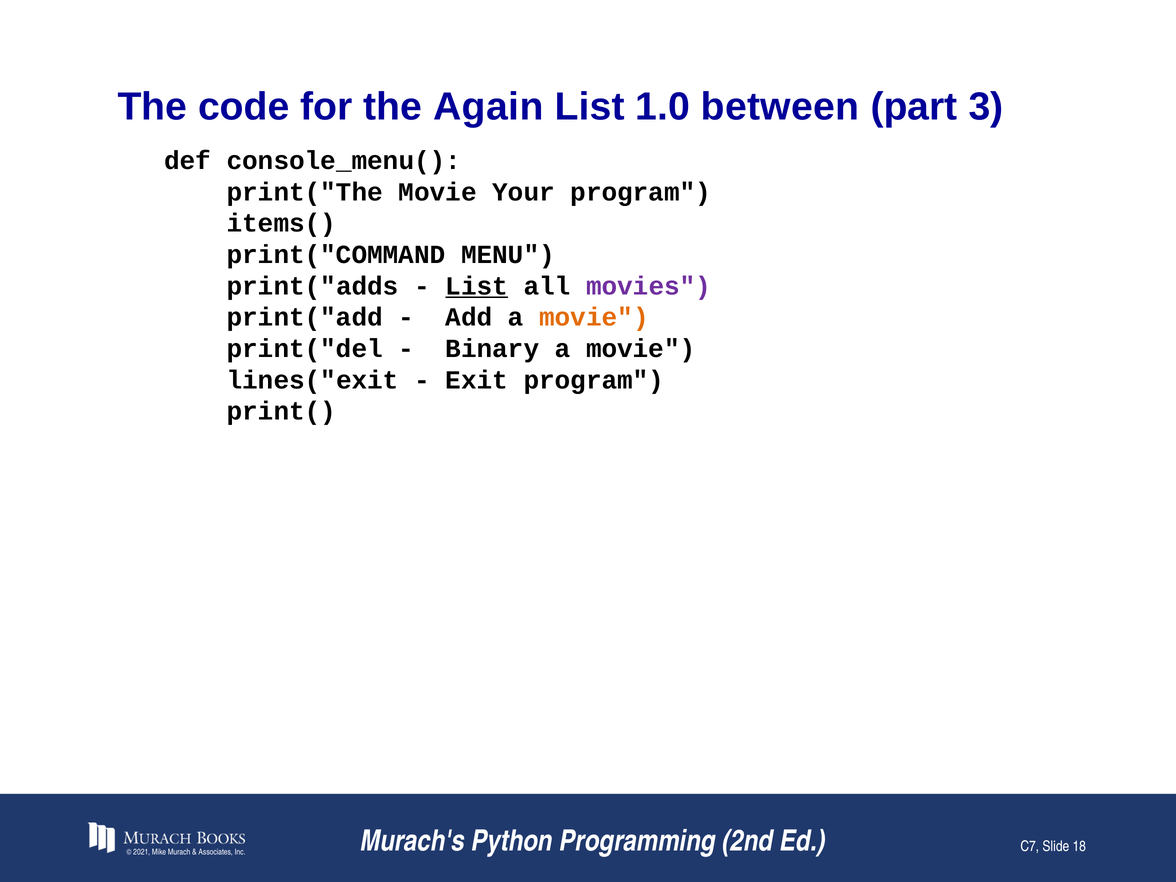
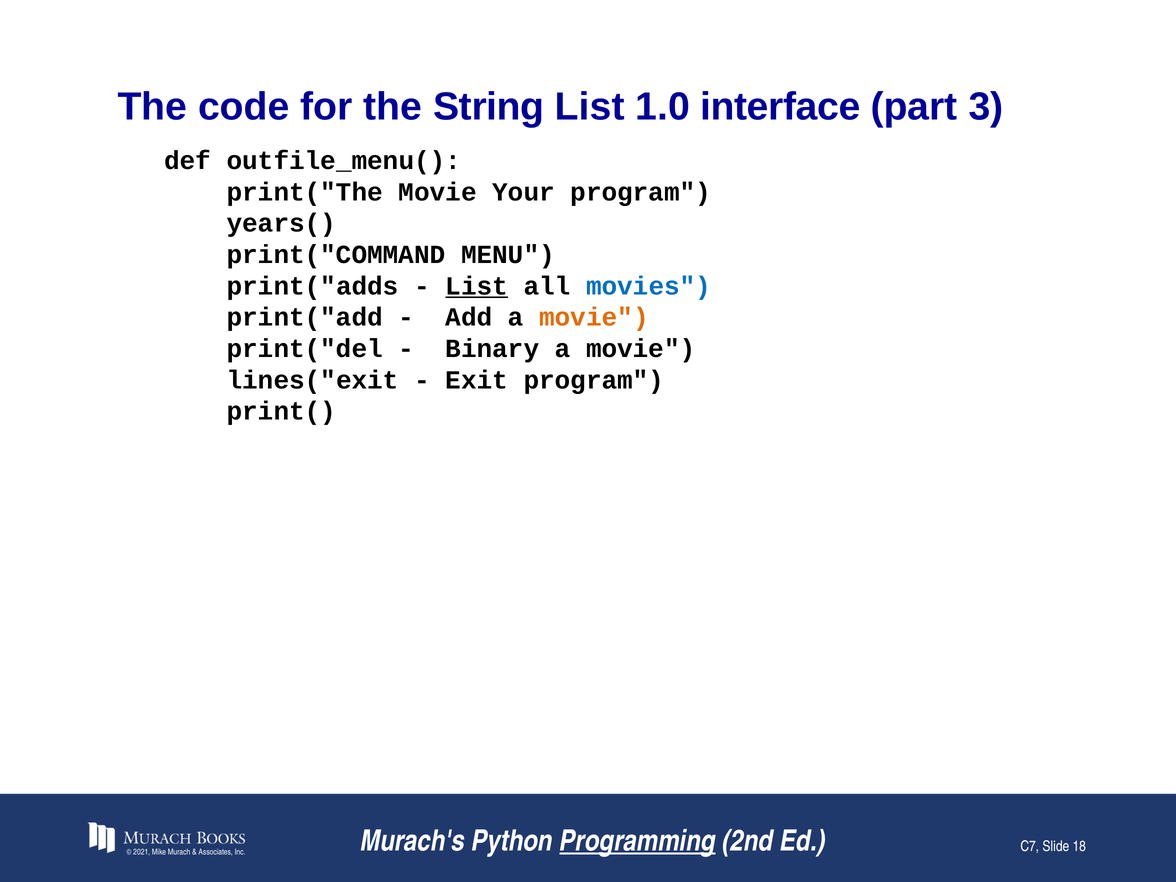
Again: Again -> String
between: between -> interface
console_menu(: console_menu( -> outfile_menu(
items(: items( -> years(
movies colour: purple -> blue
Programming underline: none -> present
